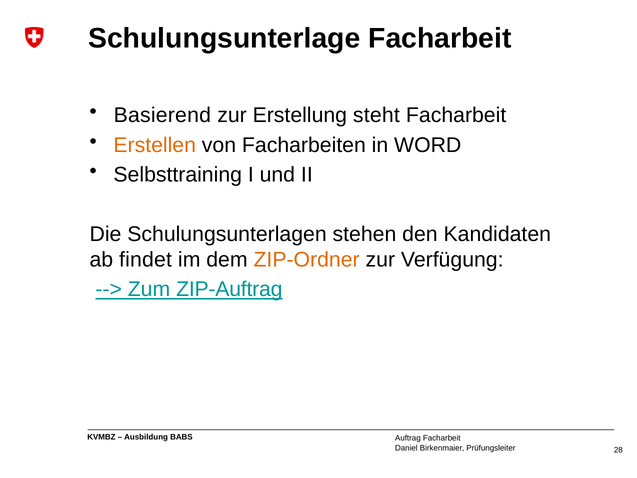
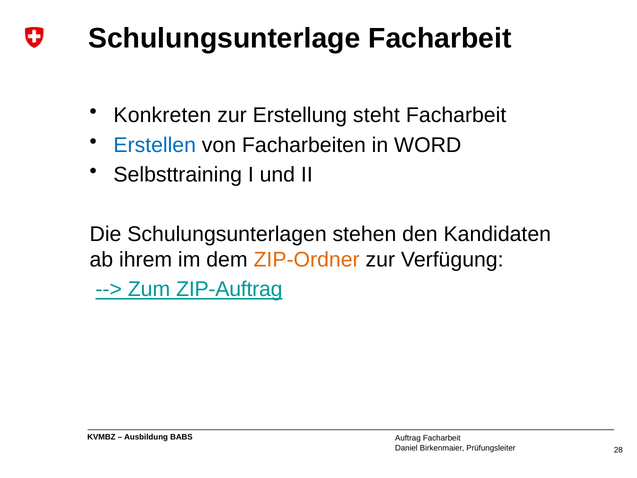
Basierend: Basierend -> Konkreten
Erstellen colour: orange -> blue
findet: findet -> ihrem
